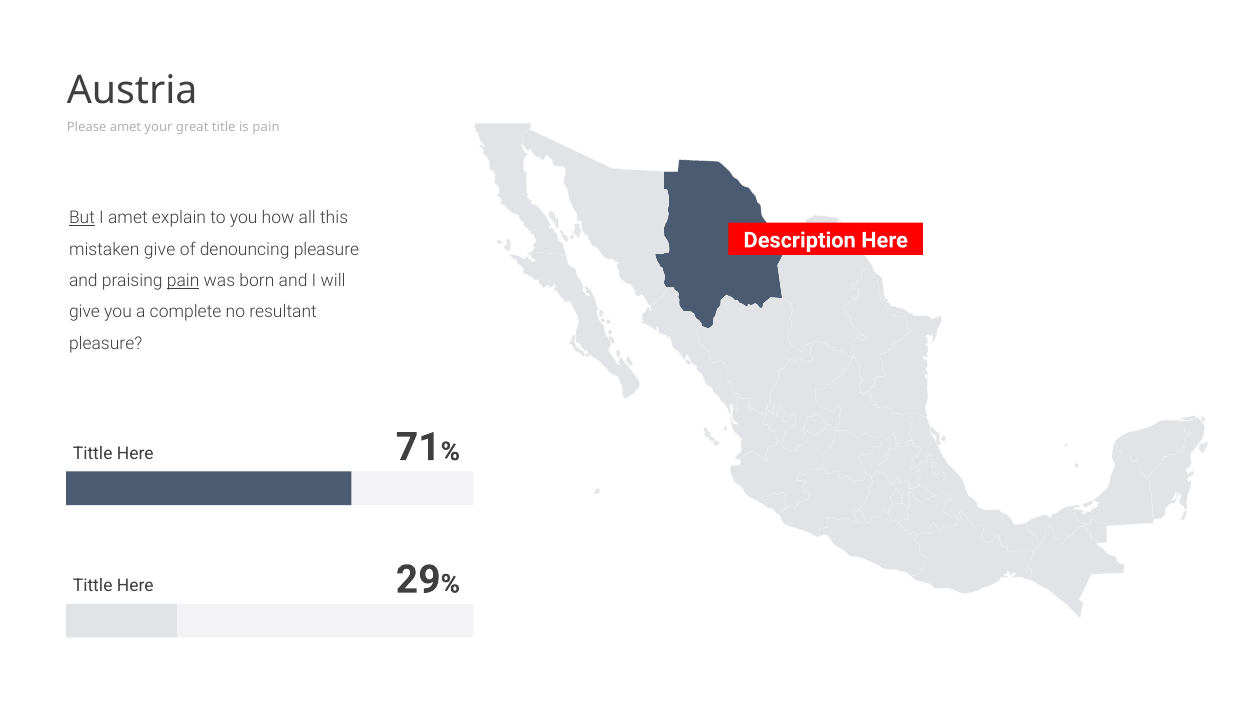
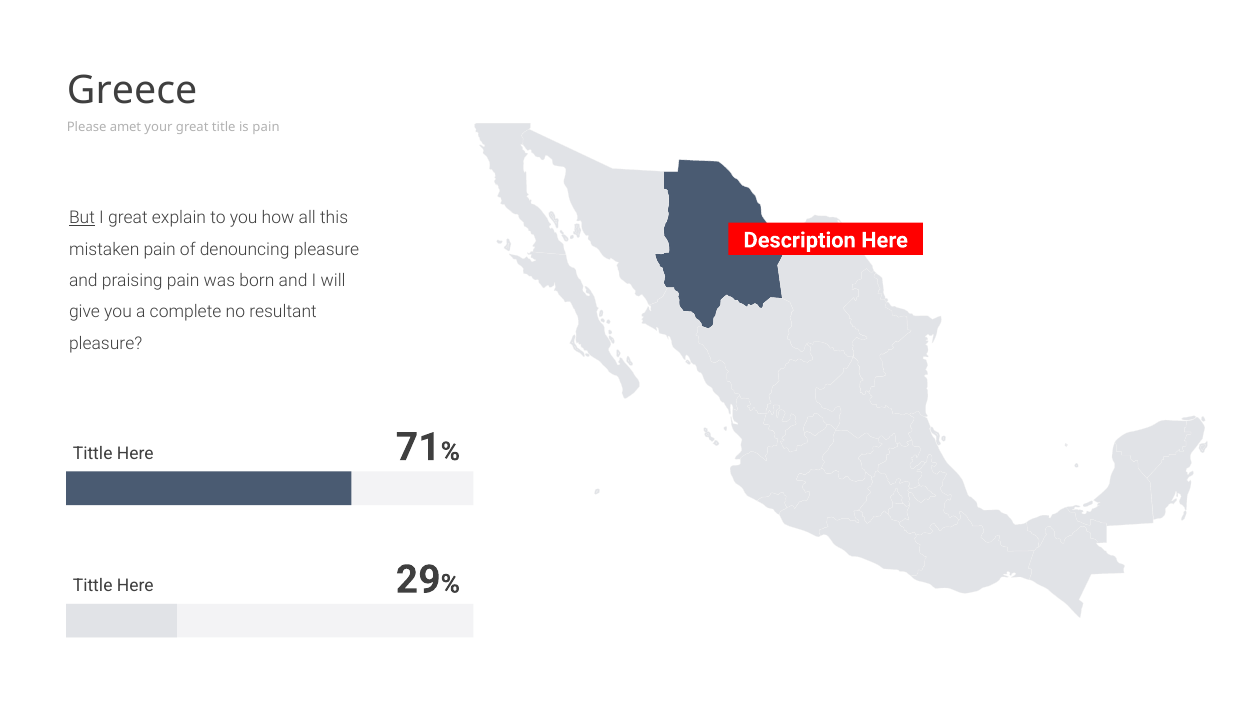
Austria: Austria -> Greece
I amet: amet -> great
mistaken give: give -> pain
pain at (183, 281) underline: present -> none
